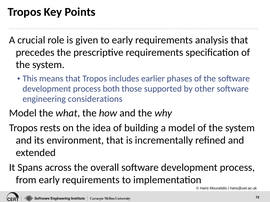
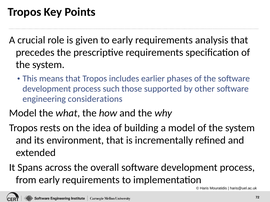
both: both -> such
